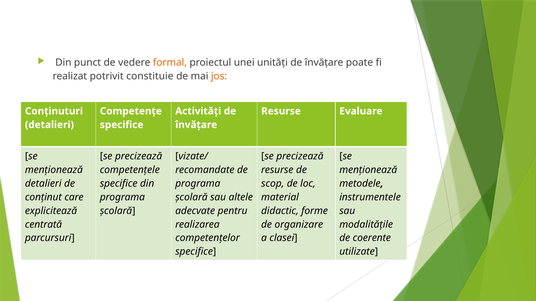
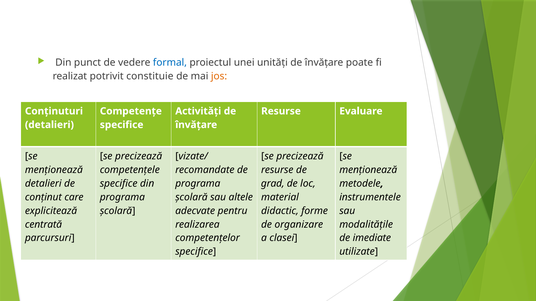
formal colour: orange -> blue
scop: scop -> grad
coerente: coerente -> imediate
